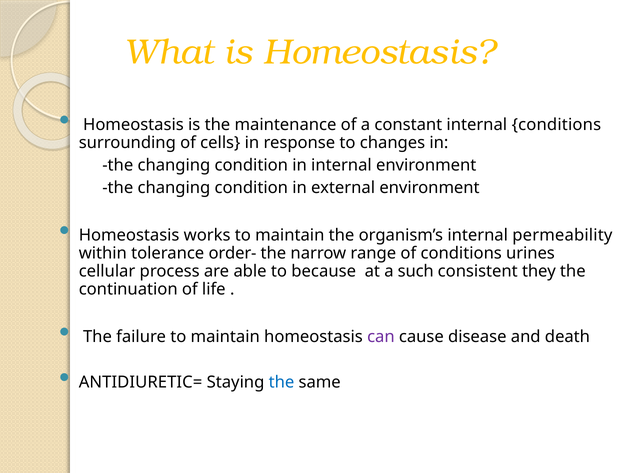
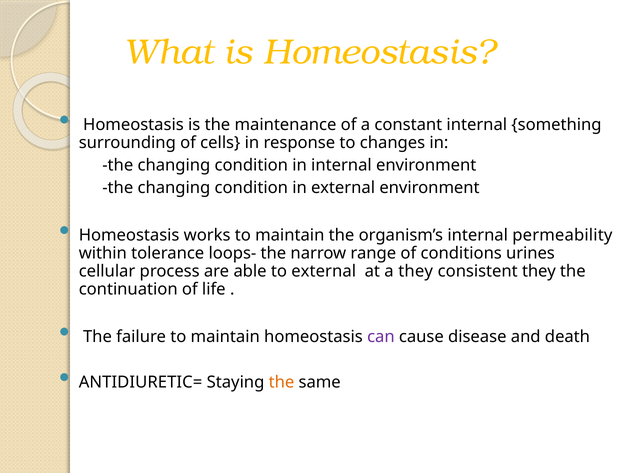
internal conditions: conditions -> something
order-: order- -> loops-
to because: because -> external
a such: such -> they
the at (282, 382) colour: blue -> orange
